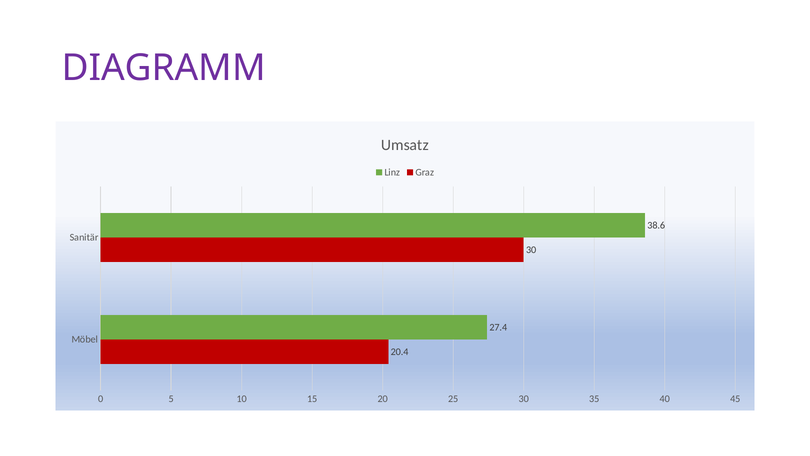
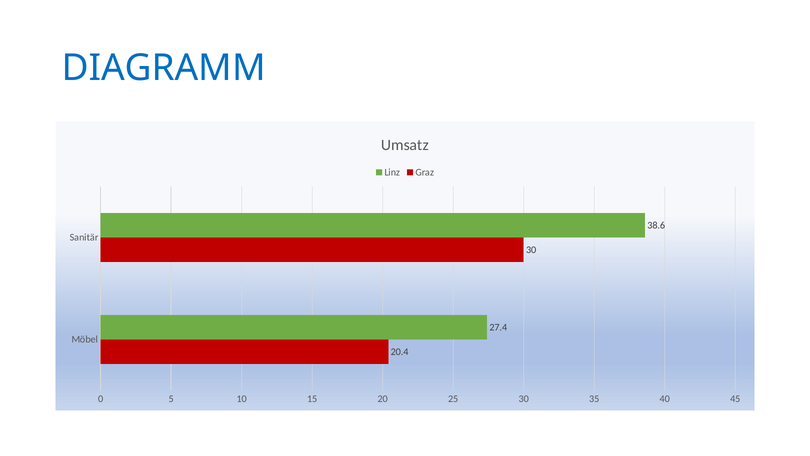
DIAGRAMM colour: purple -> blue
